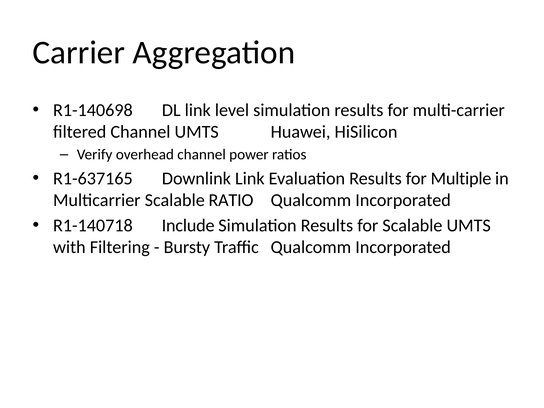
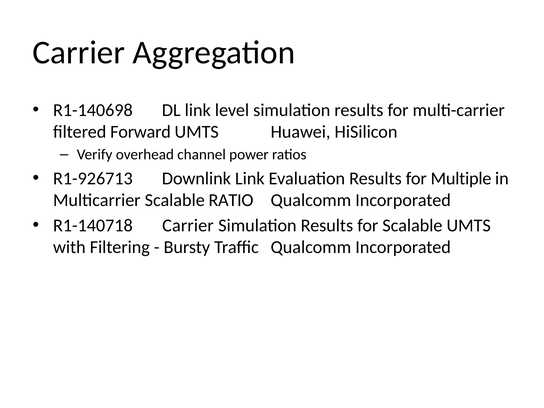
filtered Channel: Channel -> Forward
R1-637165: R1-637165 -> R1-926713
R1-140718 Include: Include -> Carrier
